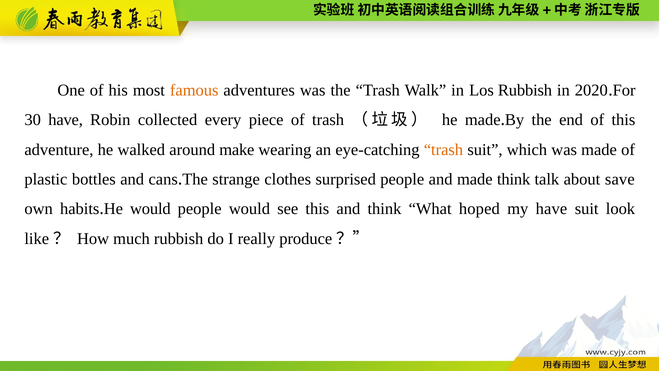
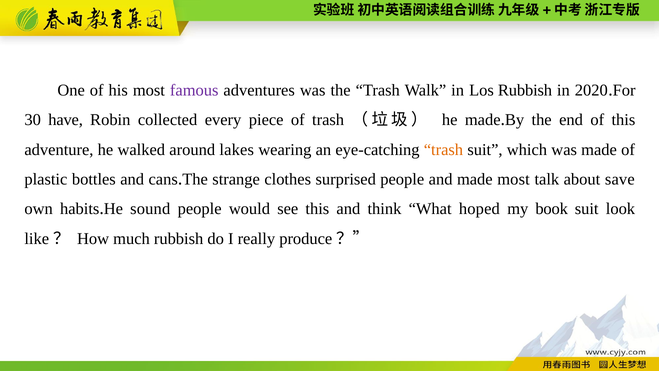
famous colour: orange -> purple
make: make -> lakes
made think: think -> most
He would: would -> sound
my have: have -> book
